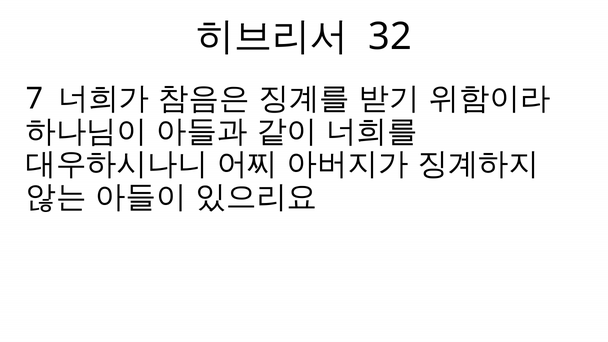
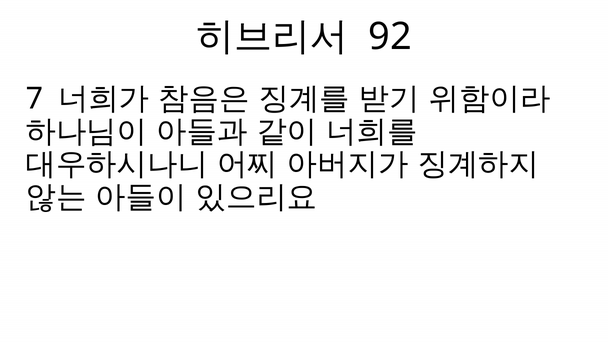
32: 32 -> 92
